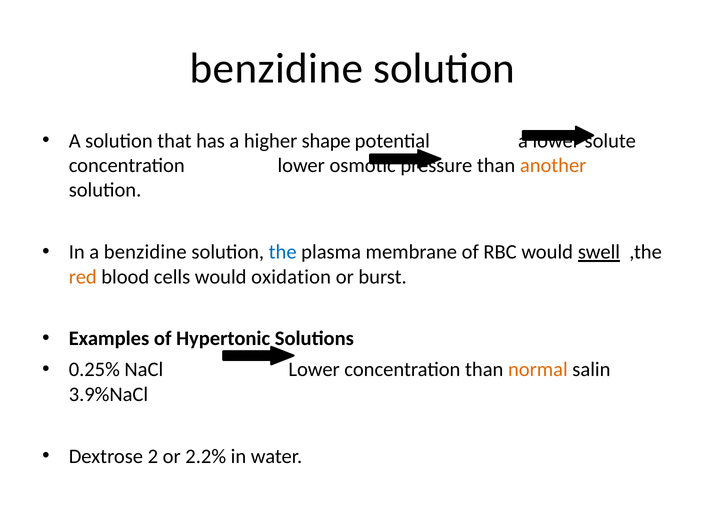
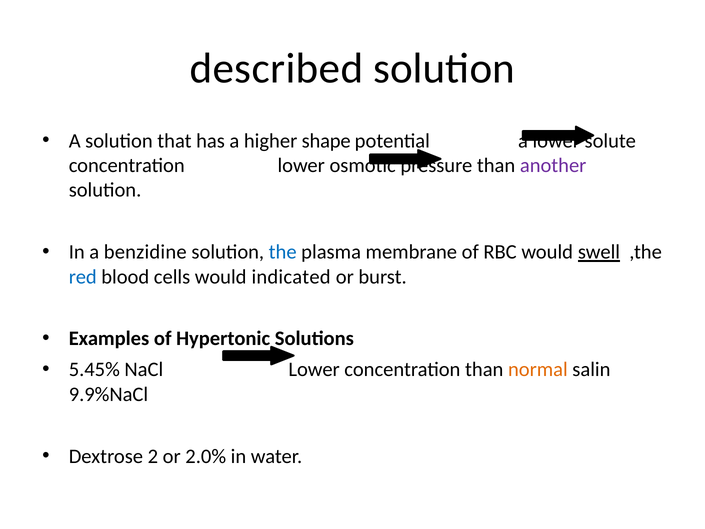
benzidine at (276, 68): benzidine -> described
another colour: orange -> purple
red colour: orange -> blue
oxidation: oxidation -> indicated
0.25%: 0.25% -> 5.45%
3.9%NaCl: 3.9%NaCl -> 9.9%NaCl
2.2%: 2.2% -> 2.0%
